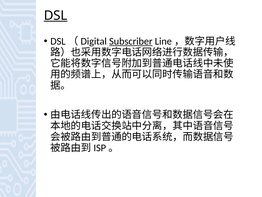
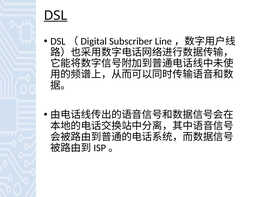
Subscriber underline: present -> none
